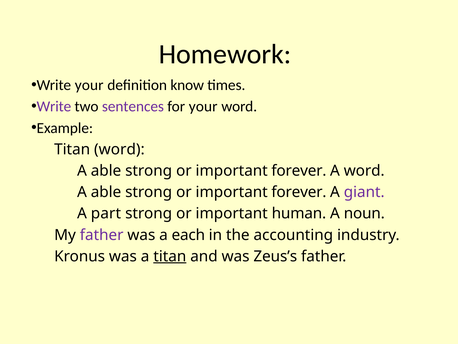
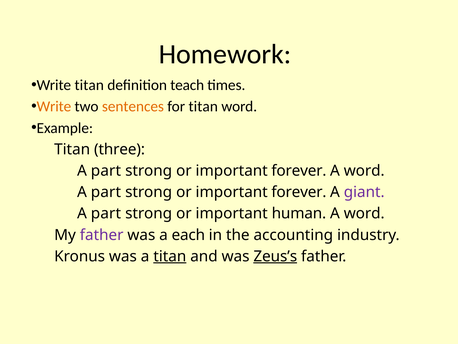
Write your: your -> titan
know: know -> teach
Write at (54, 106) colour: purple -> orange
sentences colour: purple -> orange
for your: your -> titan
Titan word: word -> three
able at (106, 171): able -> part
able at (106, 192): able -> part
noun at (364, 213): noun -> word
Zeus’s underline: none -> present
